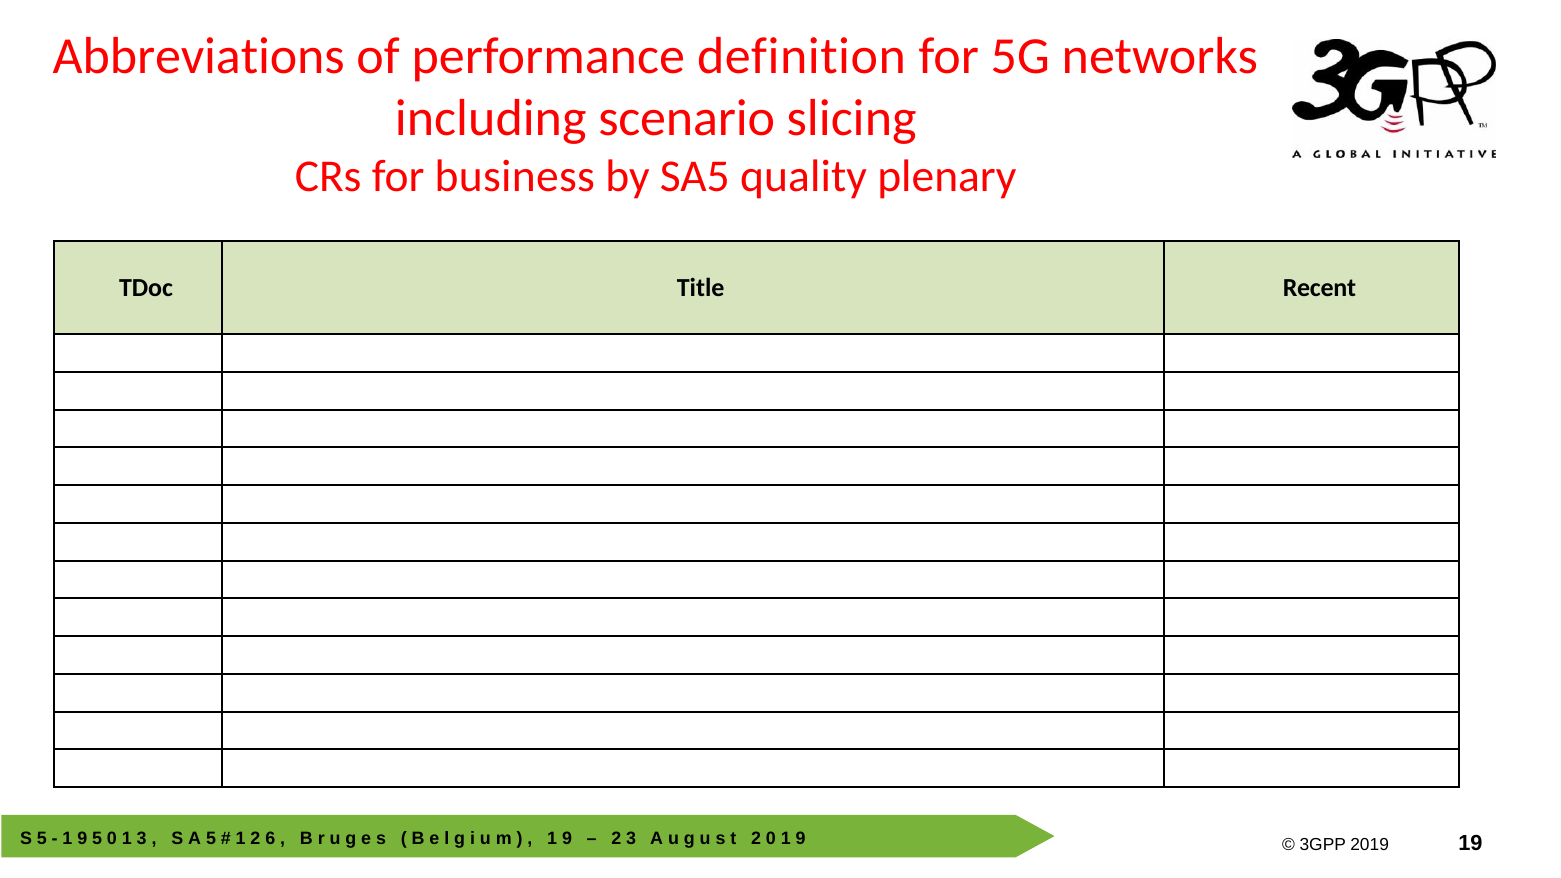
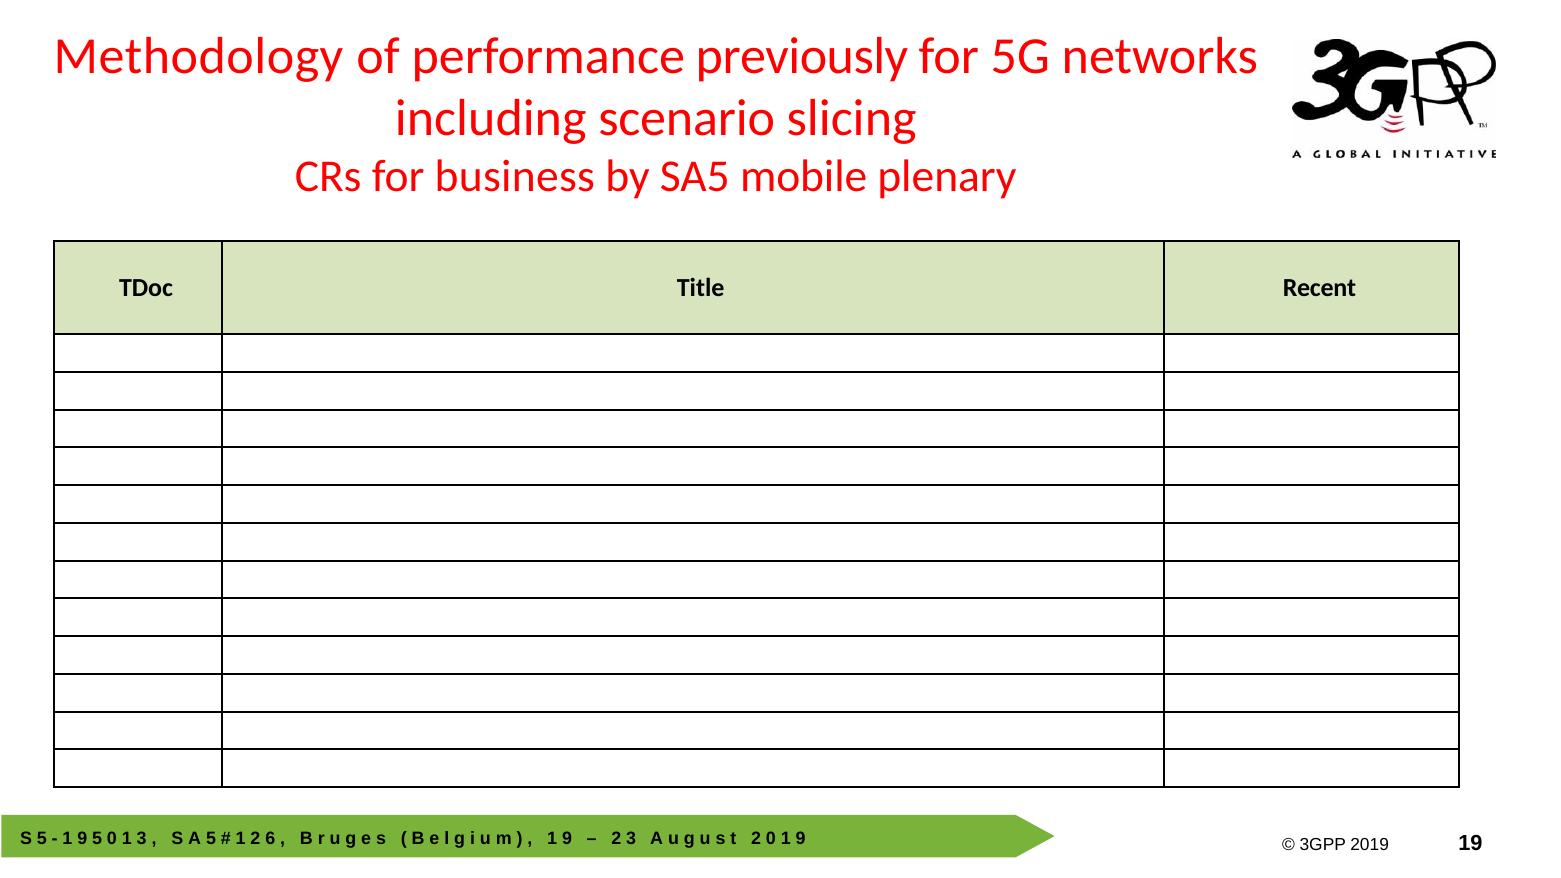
Abbreviations: Abbreviations -> Methodology
definition: definition -> previously
quality: quality -> mobile
